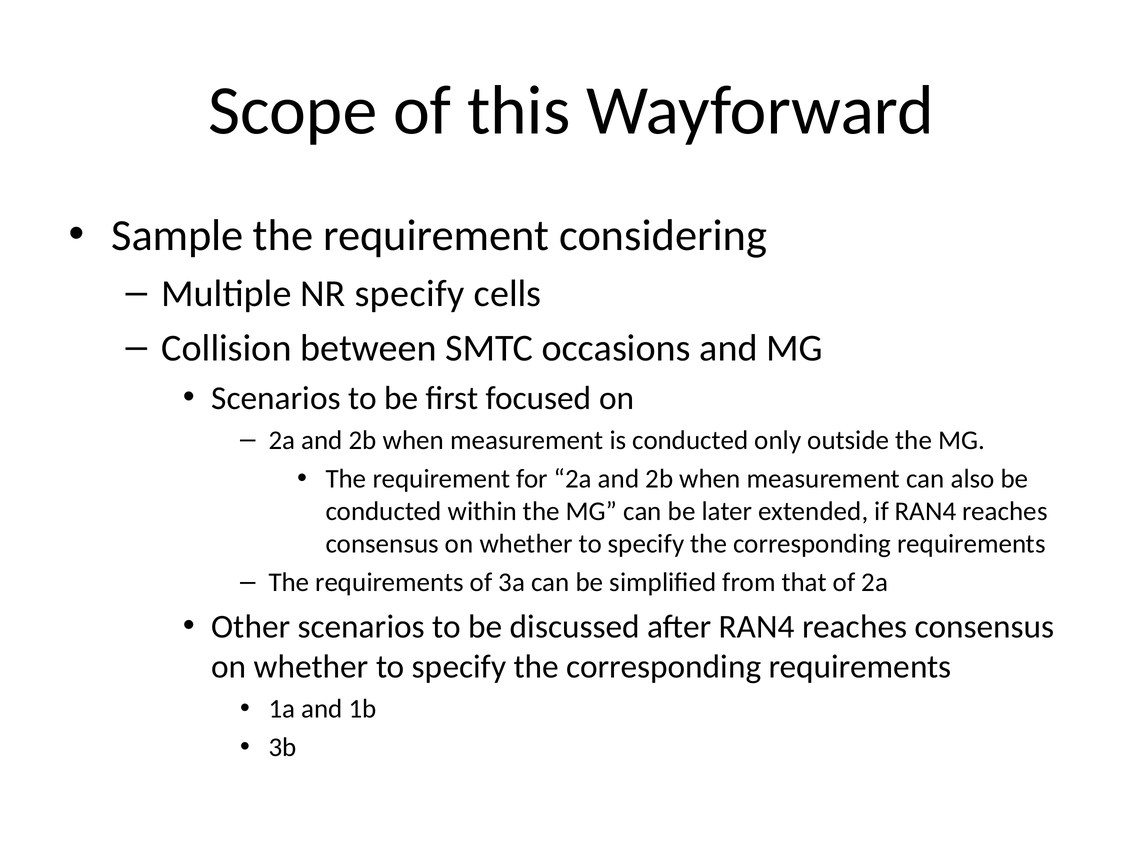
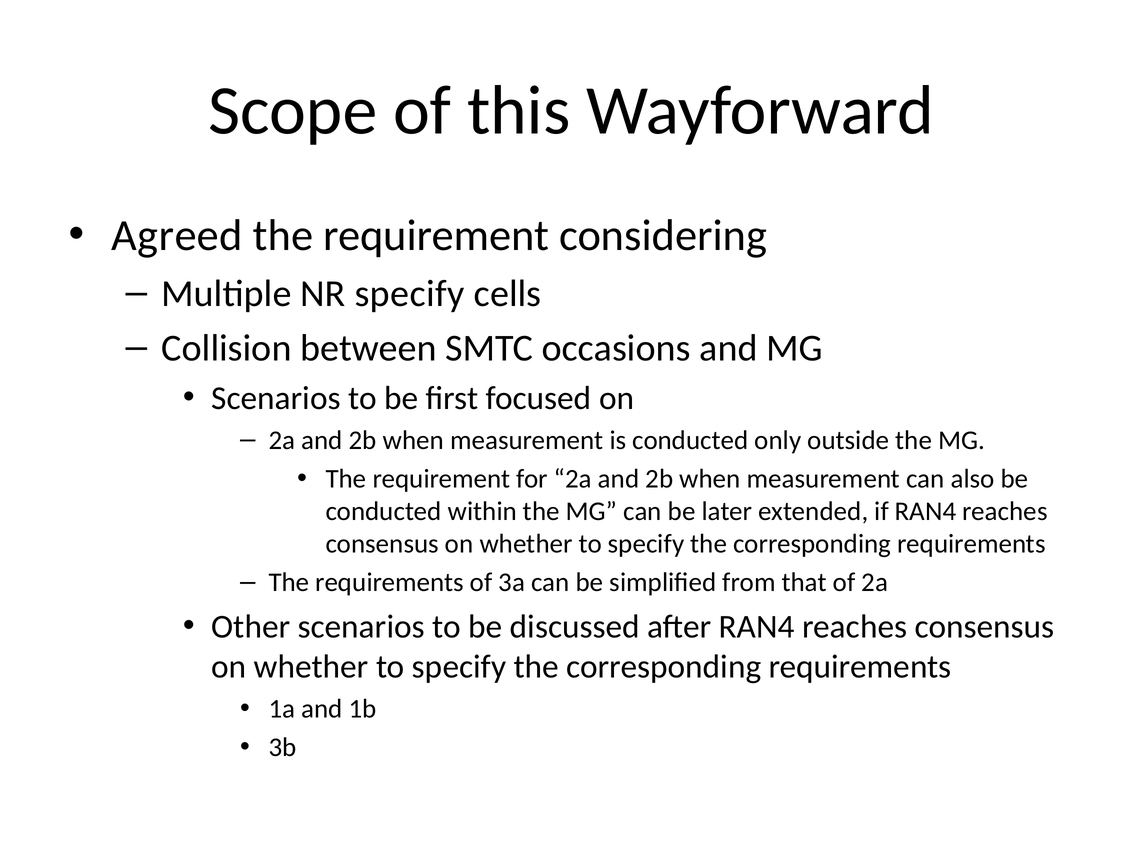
Sample: Sample -> Agreed
